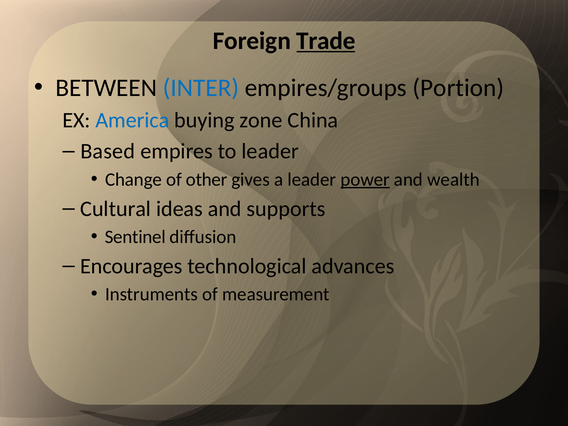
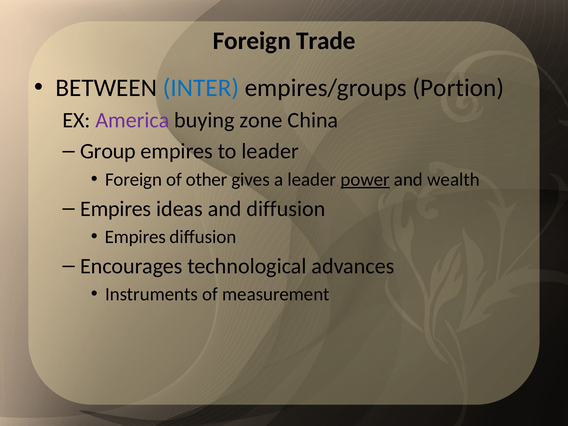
Trade underline: present -> none
America colour: blue -> purple
Based: Based -> Group
Change at (134, 179): Change -> Foreign
Cultural at (116, 209): Cultural -> Empires
and supports: supports -> diffusion
Sentinel at (135, 237): Sentinel -> Empires
